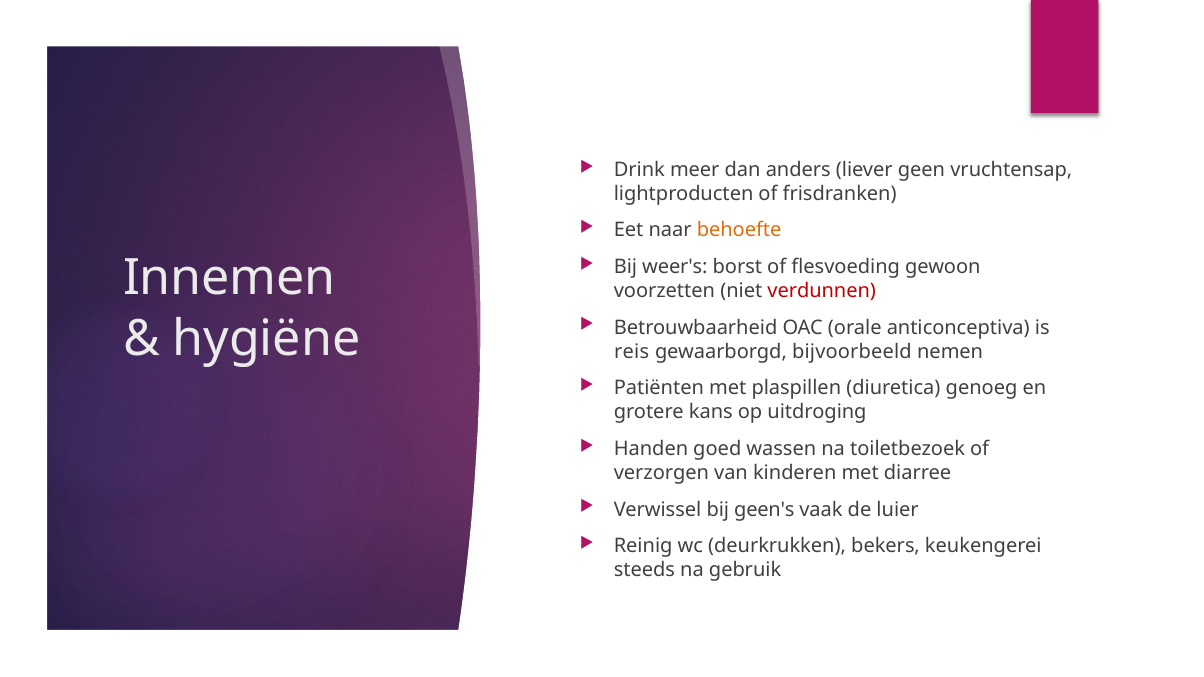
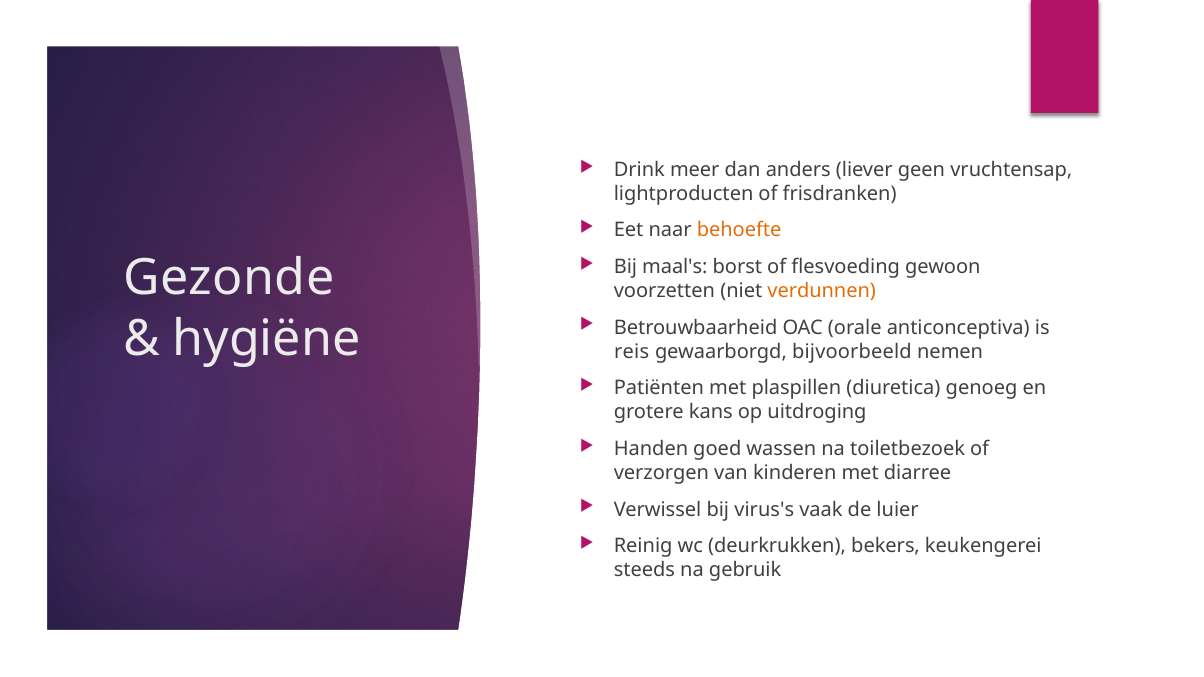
weer's: weer's -> maal's
Innemen: Innemen -> Gezonde
verdunnen colour: red -> orange
geen's: geen's -> virus's
